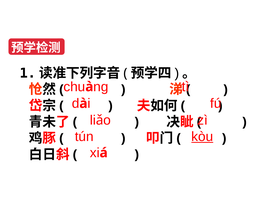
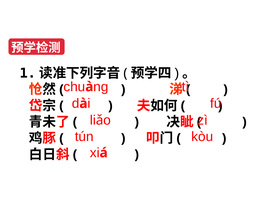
kòu underline: present -> none
